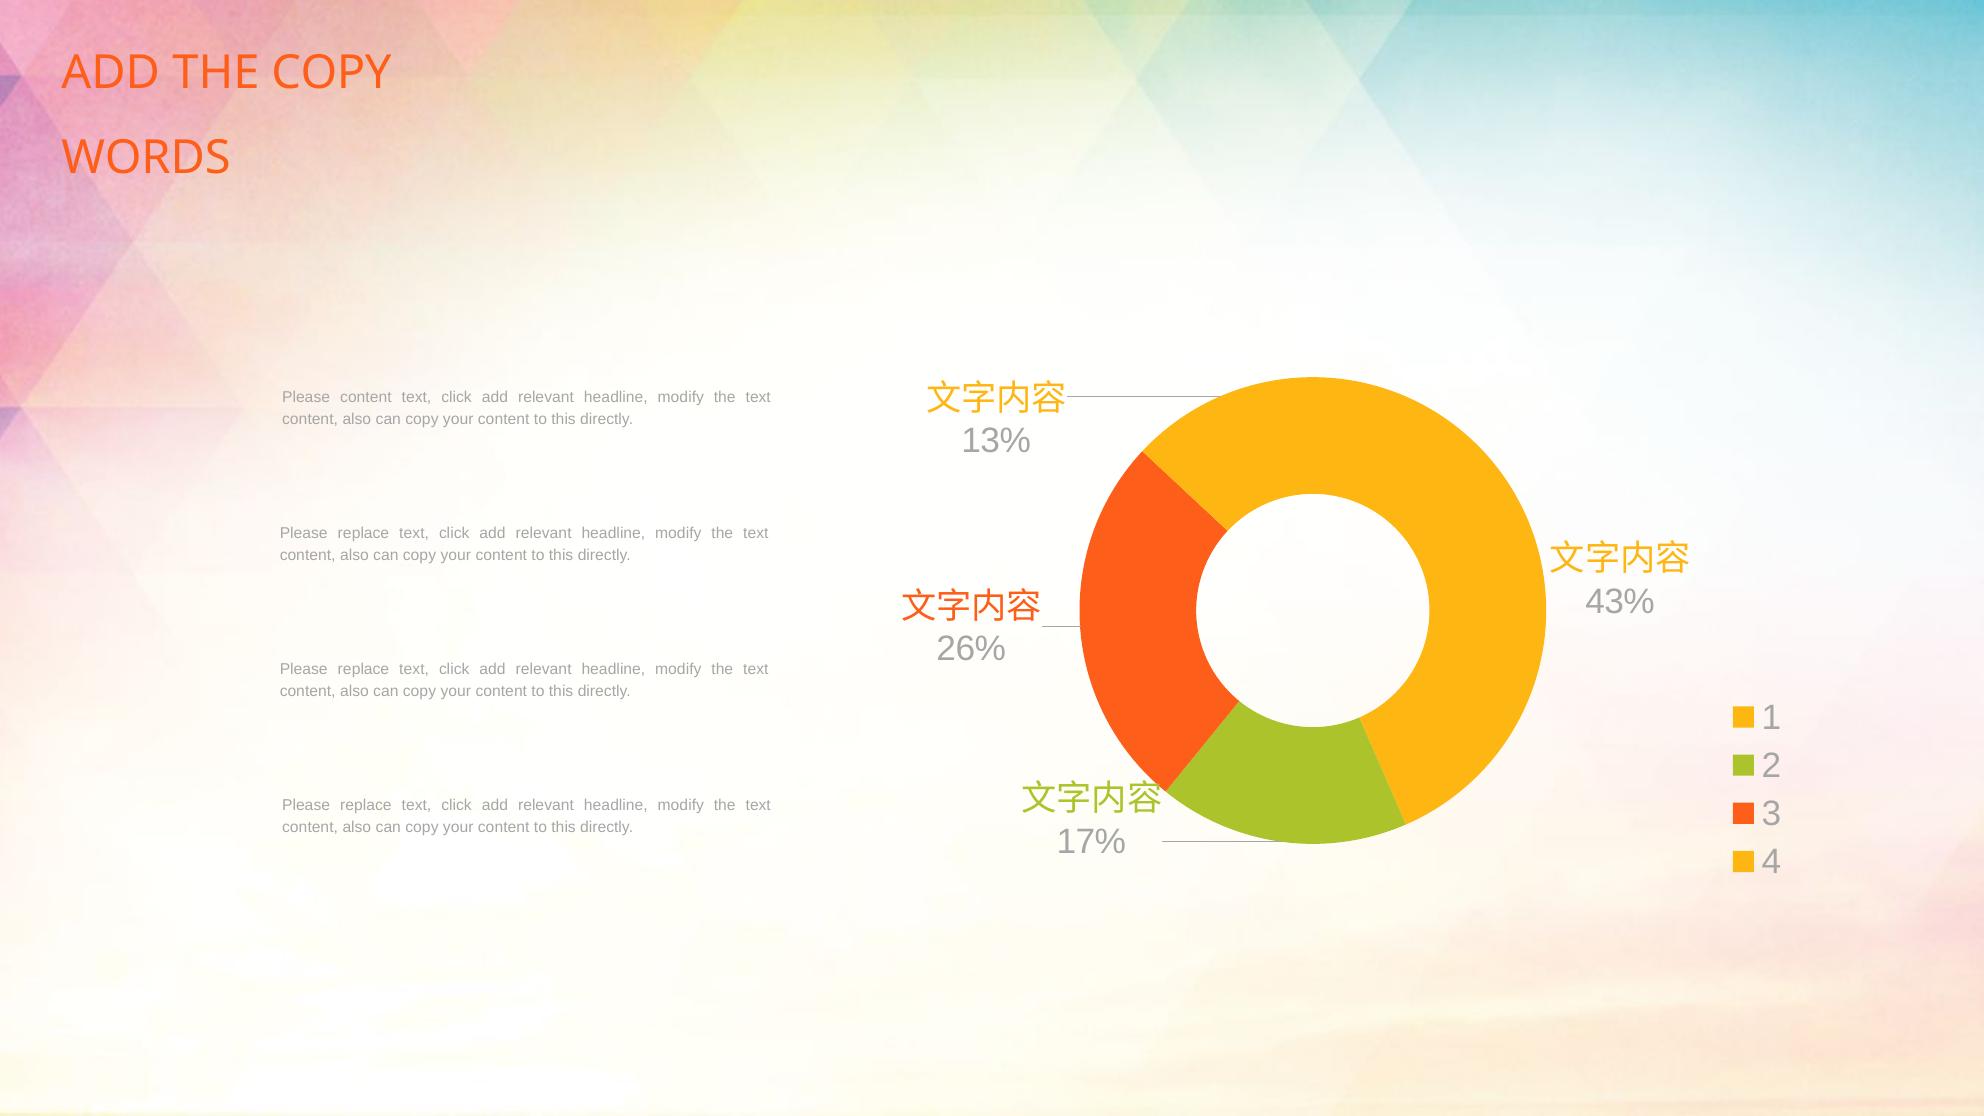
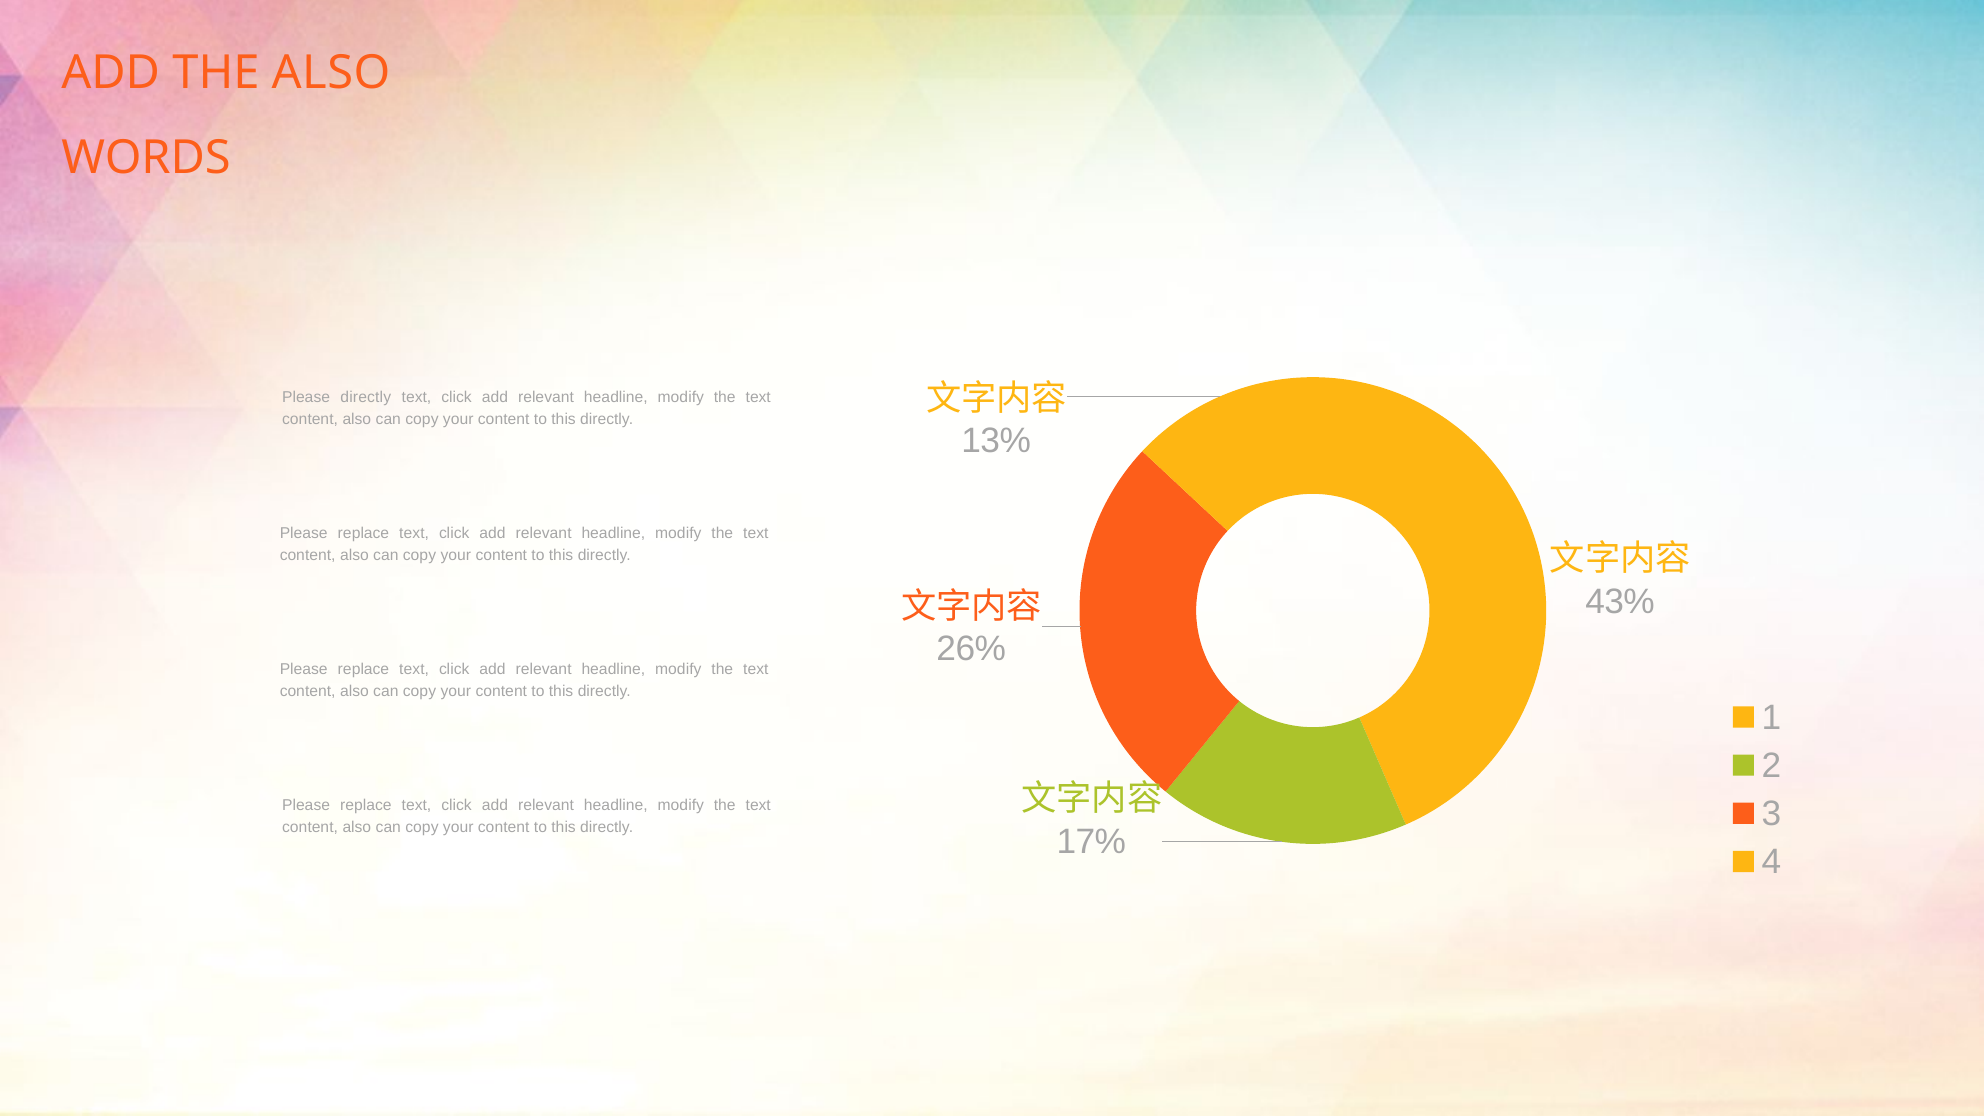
THE COPY: COPY -> ALSO
Please content: content -> directly
